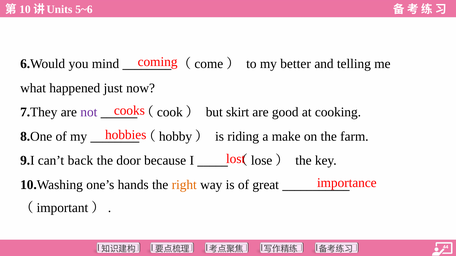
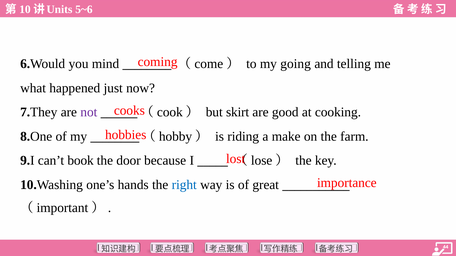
better: better -> going
back: back -> book
right colour: orange -> blue
